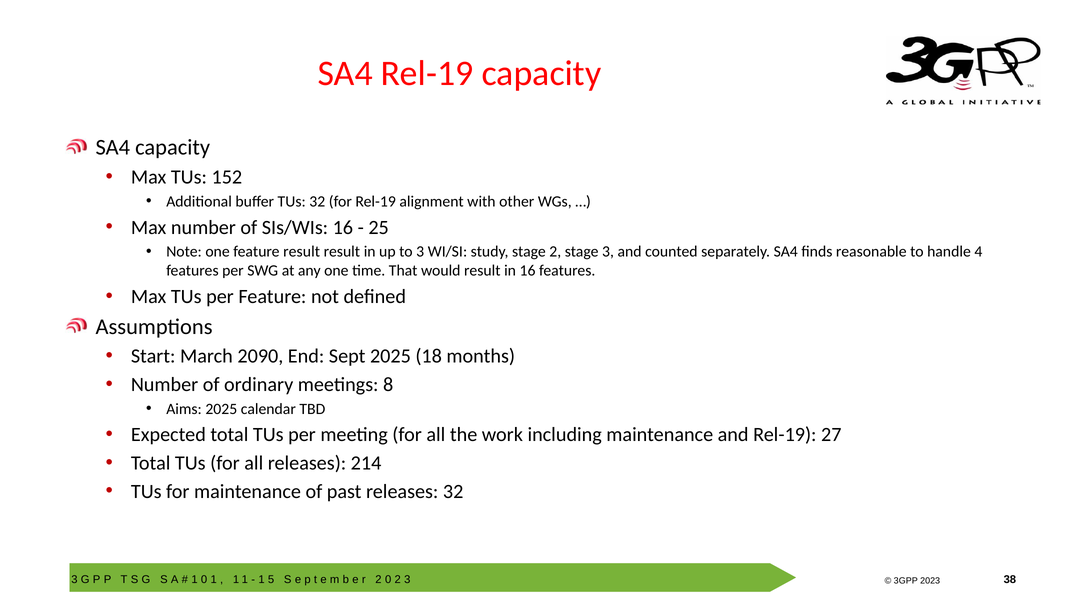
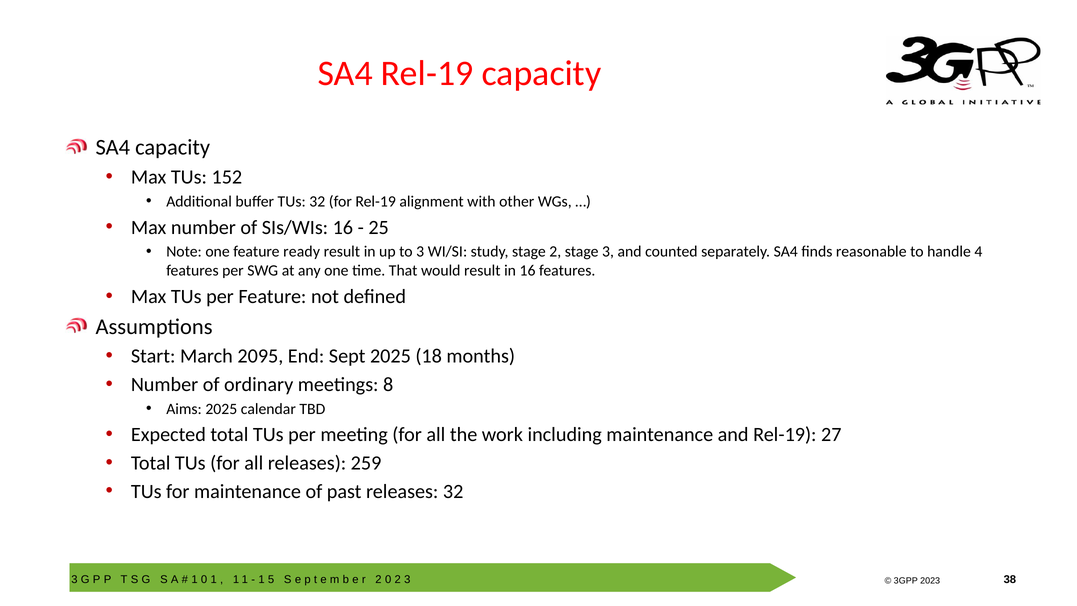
feature result: result -> ready
2090: 2090 -> 2095
214: 214 -> 259
